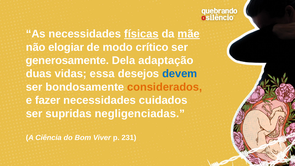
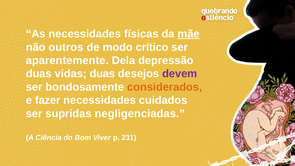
físicas underline: present -> none
elogiar: elogiar -> outros
generosamente: generosamente -> aparentemente
adaptação: adaptação -> depressão
vidas essa: essa -> duas
devem colour: blue -> purple
